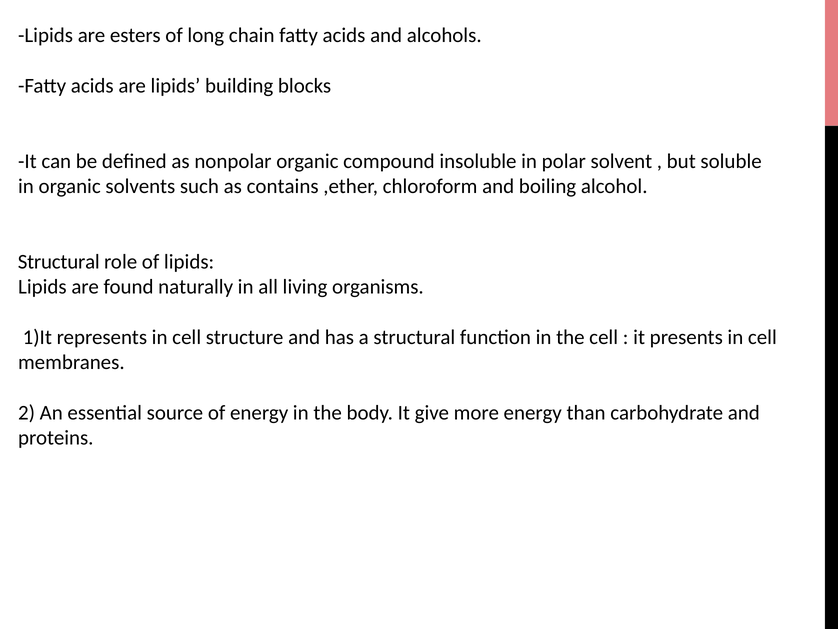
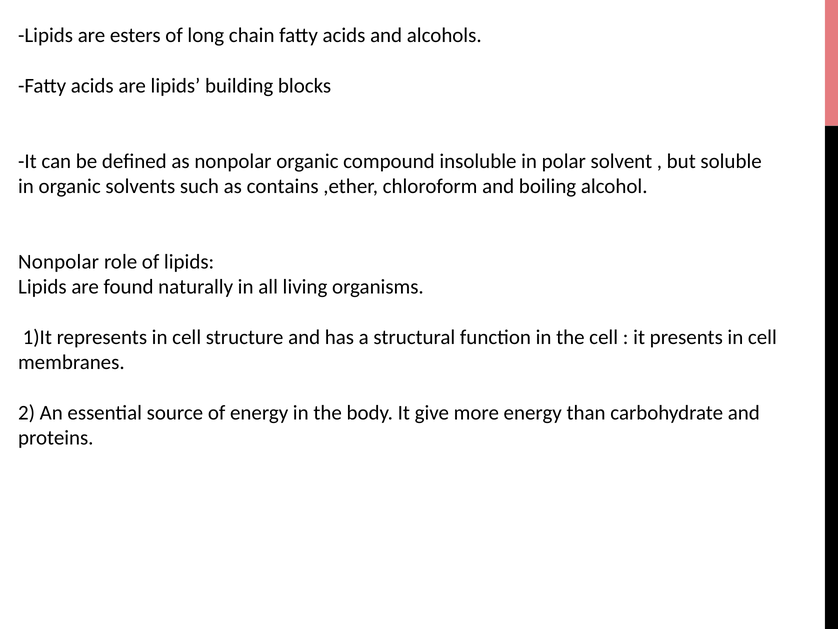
Structural at (59, 262): Structural -> Nonpolar
